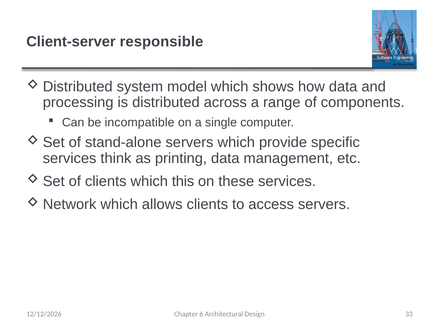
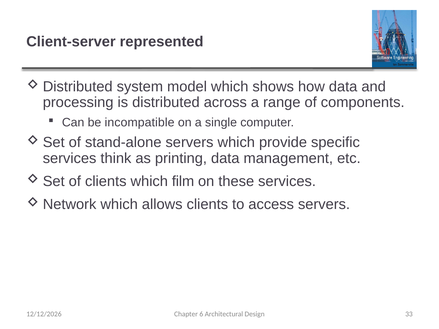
responsible: responsible -> represented
this: this -> film
